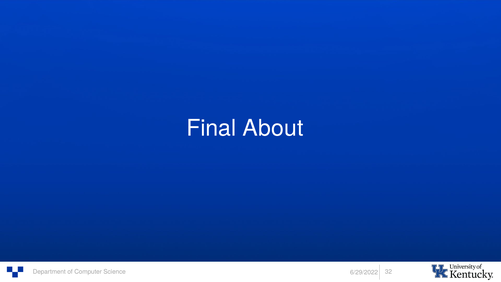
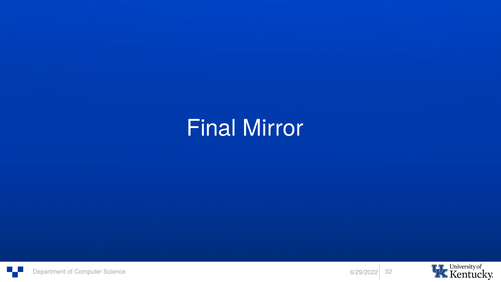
About: About -> Mirror
